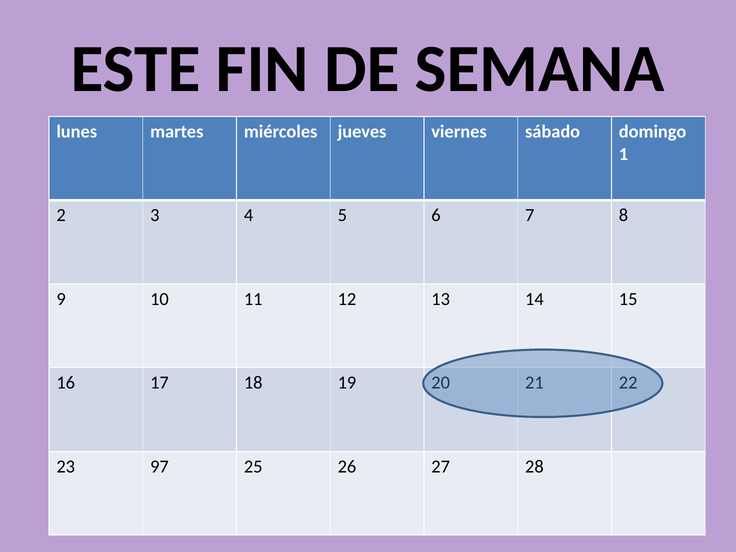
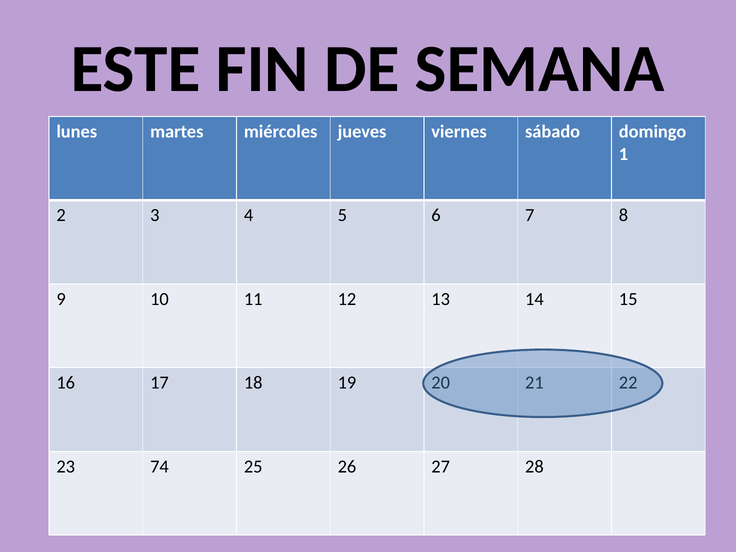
97: 97 -> 74
